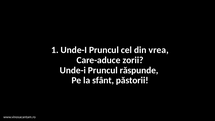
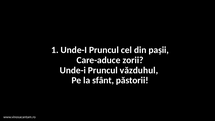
vrea: vrea -> pașii
răspunde: răspunde -> văzduhul
